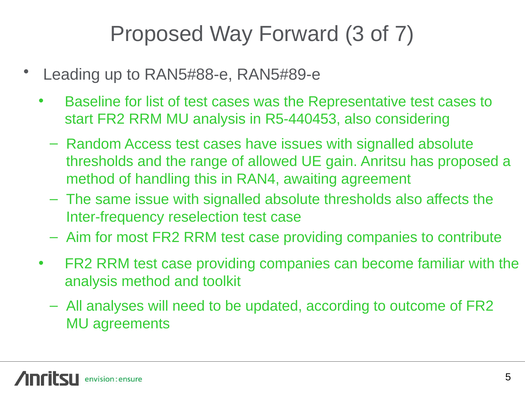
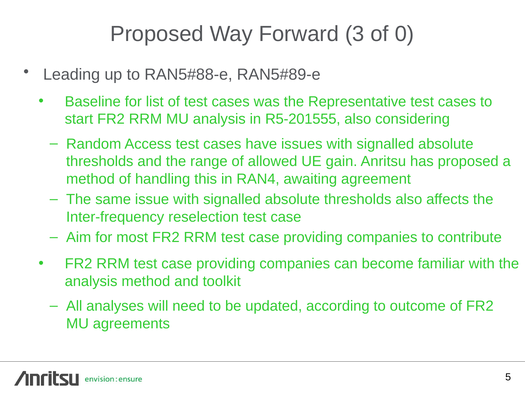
7: 7 -> 0
R5-440453: R5-440453 -> R5-201555
